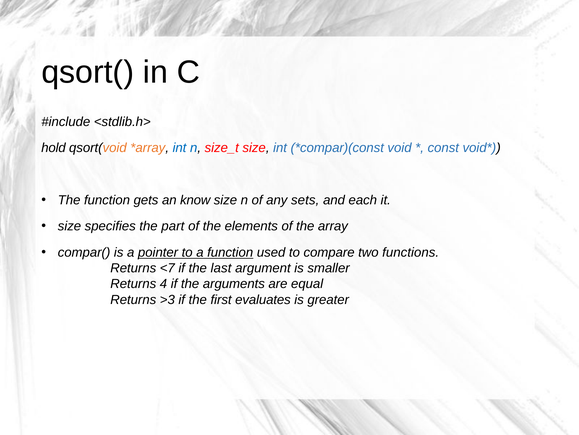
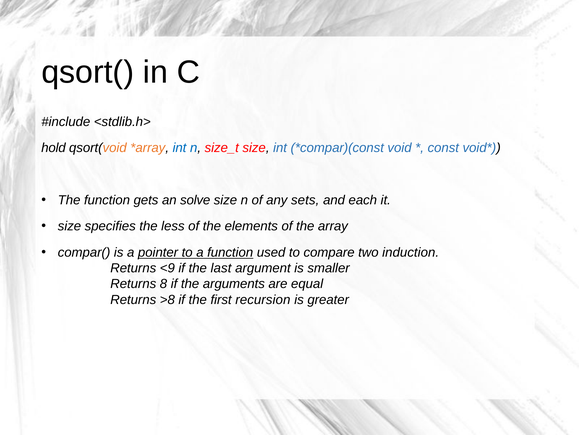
know: know -> solve
part: part -> less
functions: functions -> induction
<7: <7 -> <9
4: 4 -> 8
>3: >3 -> >8
evaluates: evaluates -> recursion
